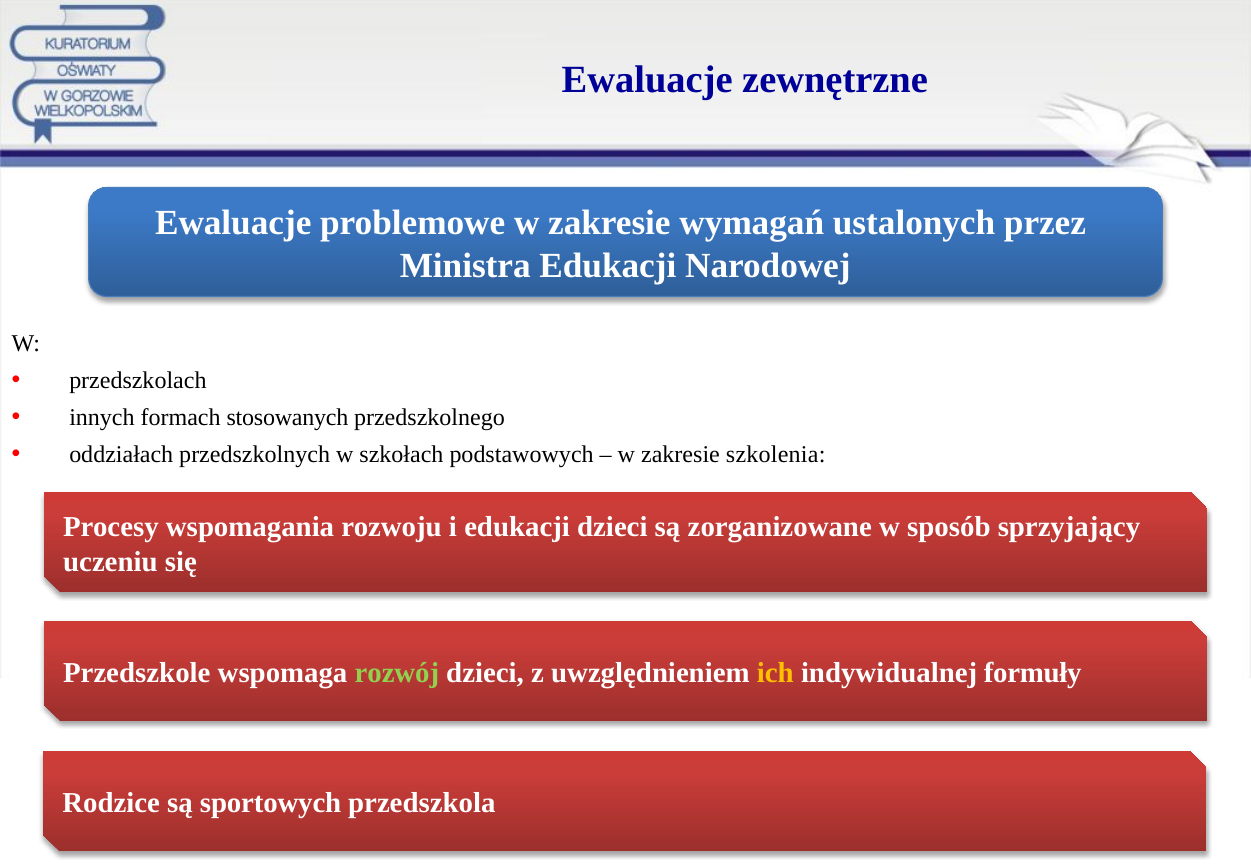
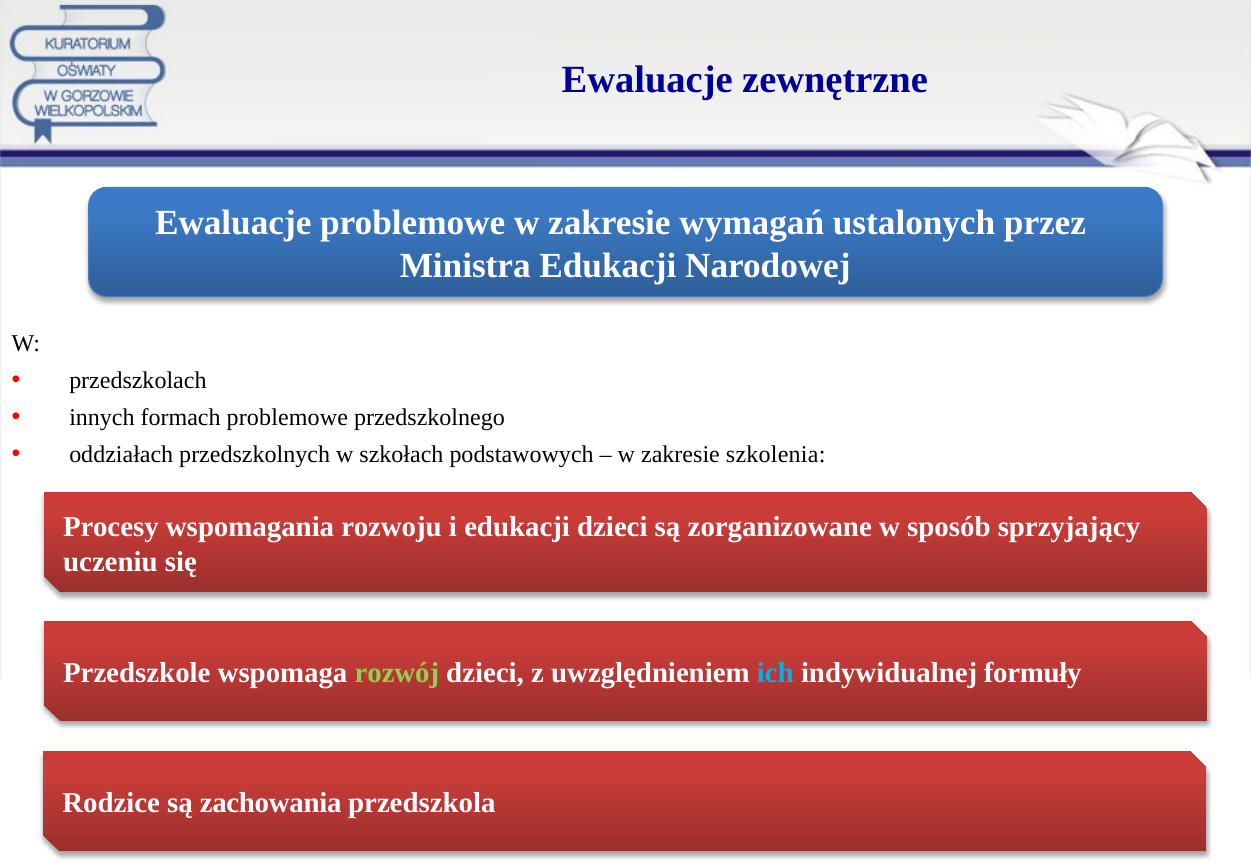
formach stosowanych: stosowanych -> problemowe
ich colour: yellow -> light blue
sportowych: sportowych -> zachowania
